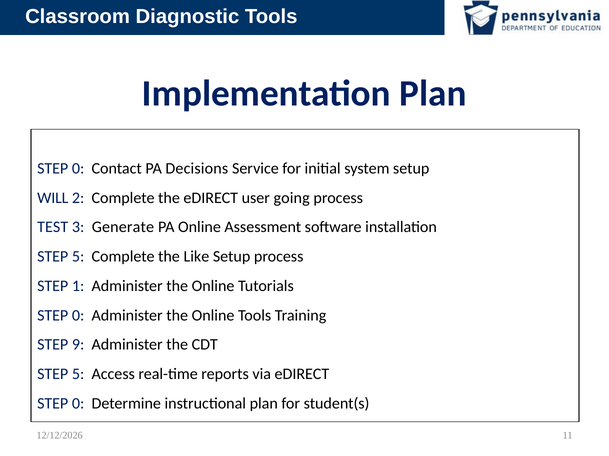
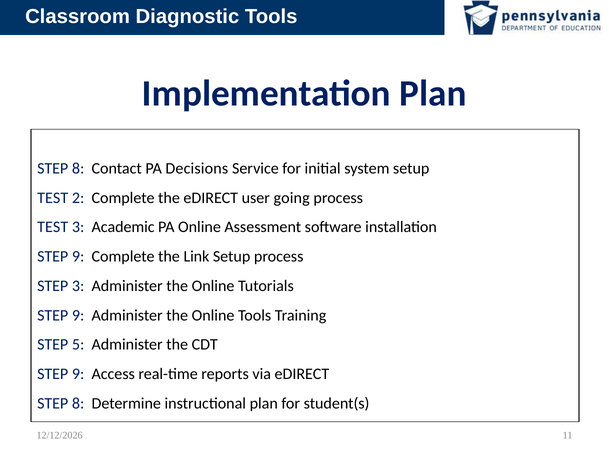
0 at (78, 169): 0 -> 8
WILL at (53, 198): WILL -> TEST
Generate: Generate -> Academic
5 at (78, 257): 5 -> 9
Like: Like -> Link
STEP 1: 1 -> 3
0 at (78, 316): 0 -> 9
9: 9 -> 5
5 at (78, 375): 5 -> 9
0 at (78, 404): 0 -> 8
